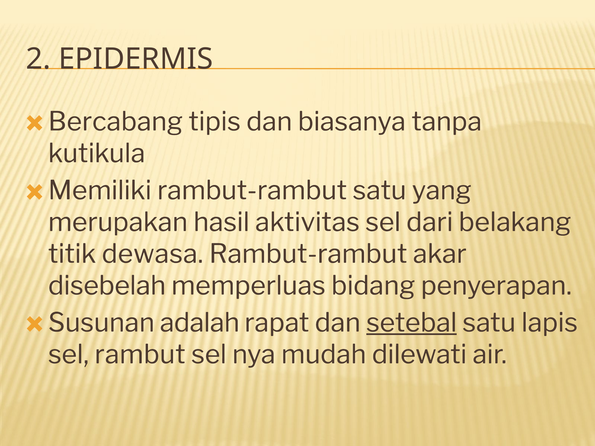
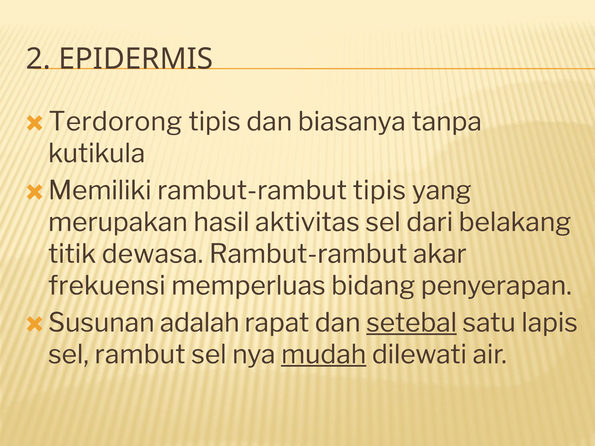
Bercabang: Bercabang -> Terdorong
rambut-rambut satu: satu -> tipis
disebelah: disebelah -> frekuensi
mudah underline: none -> present
